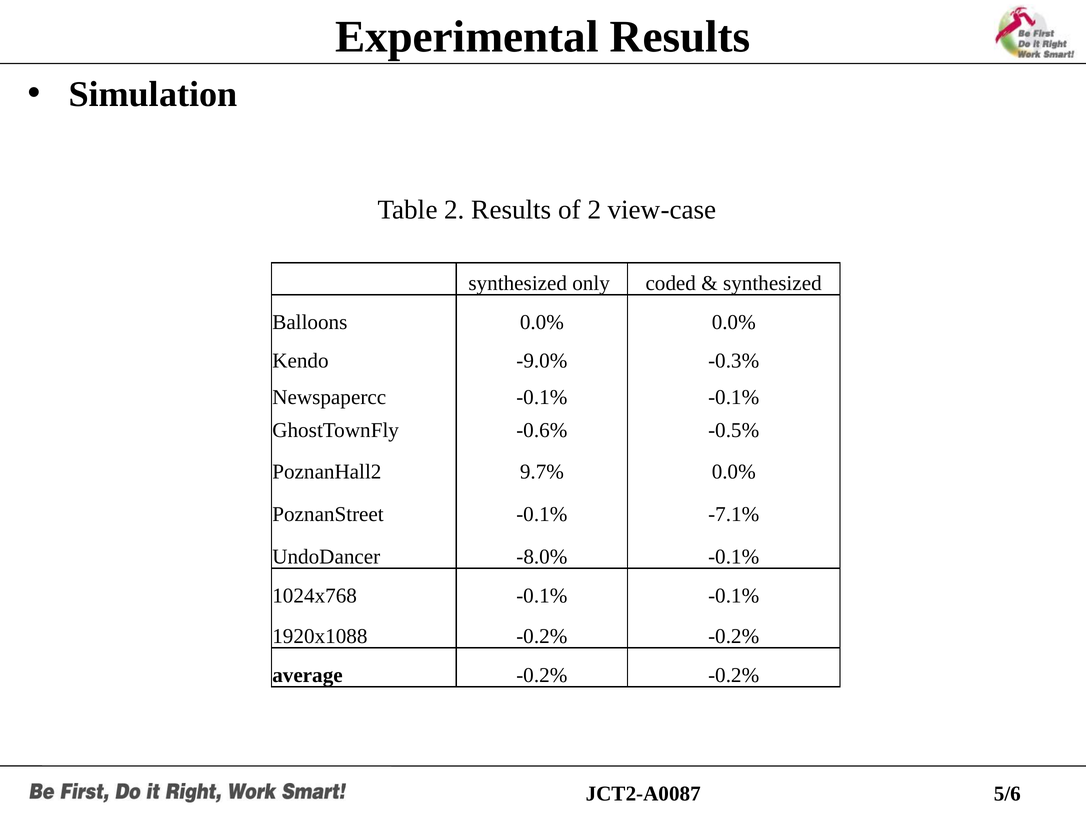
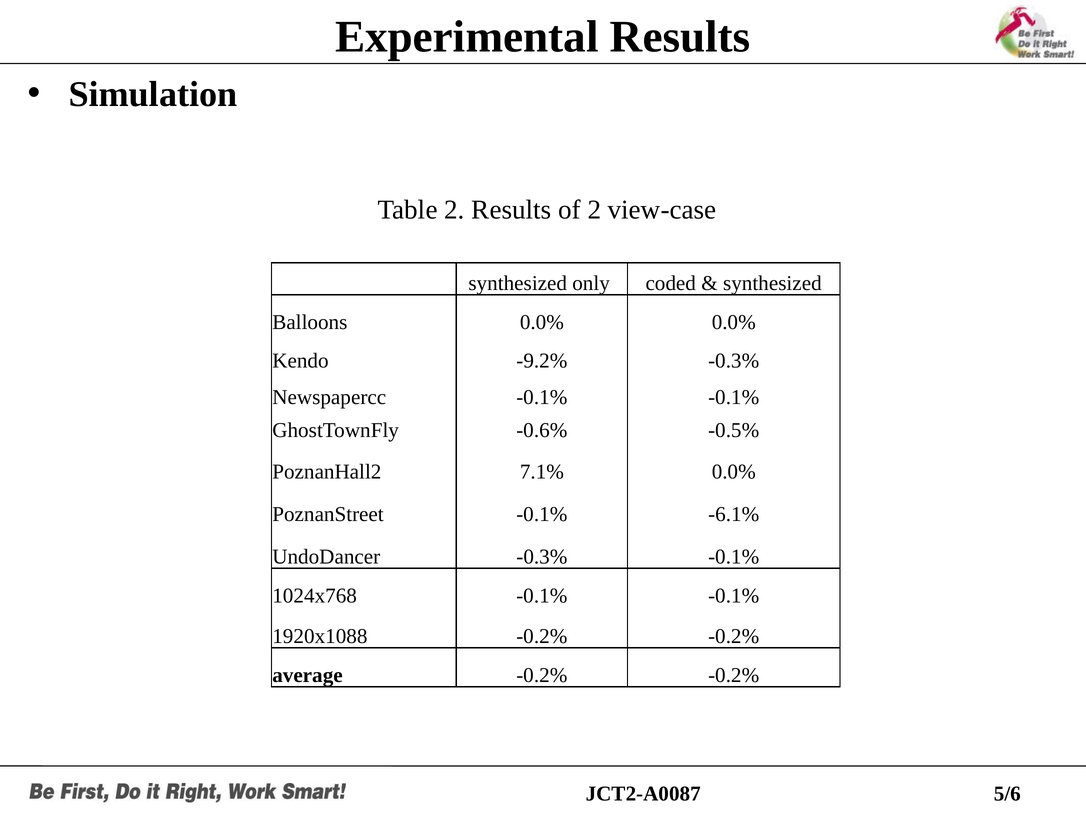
-9.0%: -9.0% -> -9.2%
9.7%: 9.7% -> 7.1%
-7.1%: -7.1% -> -6.1%
UndoDancer -8.0%: -8.0% -> -0.3%
